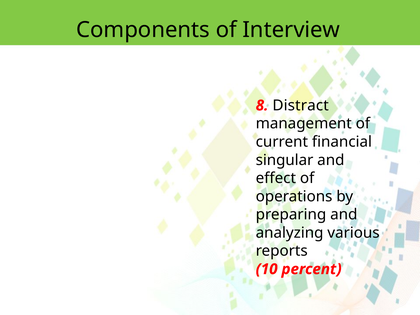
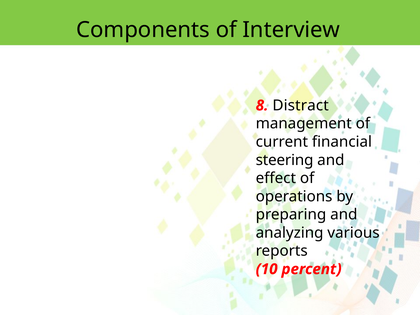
singular: singular -> steering
